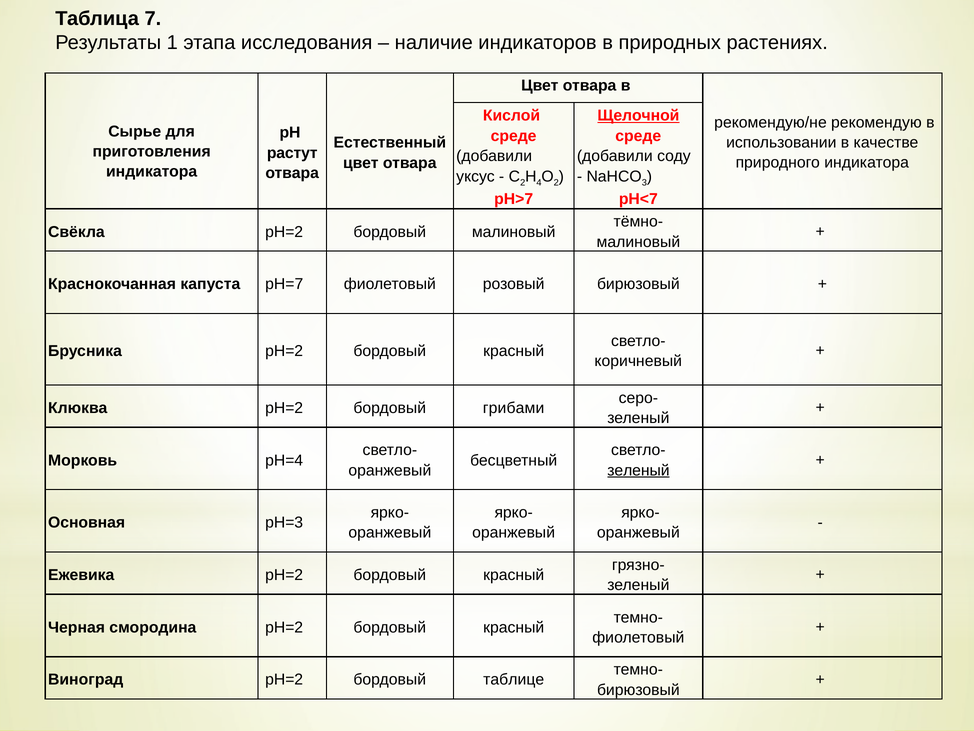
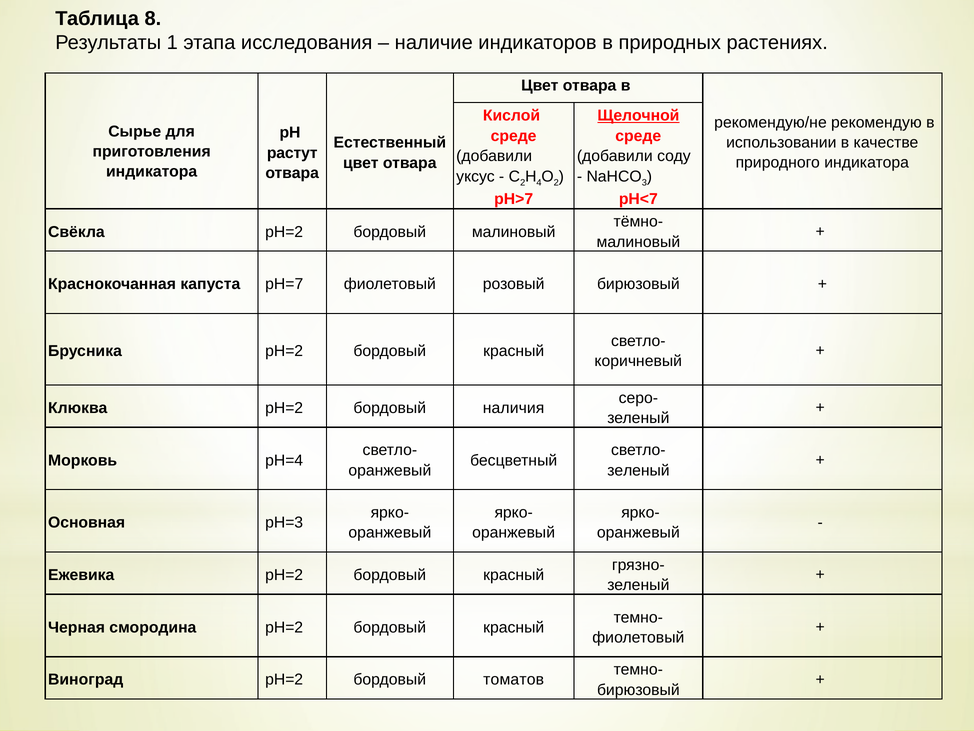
7: 7 -> 8
грибами: грибами -> наличия
зеленый at (638, 470) underline: present -> none
таблице: таблице -> томатов
